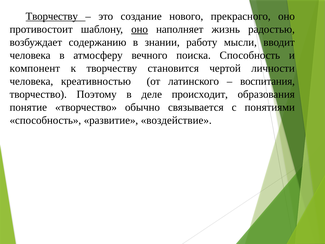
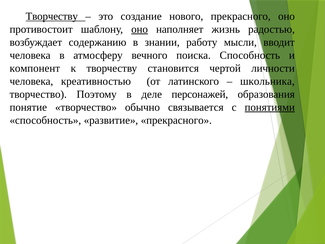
воспитания: воспитания -> школьника
происходит: происходит -> персонажей
понятиями underline: none -> present
развитие воздействие: воздействие -> прекрасного
